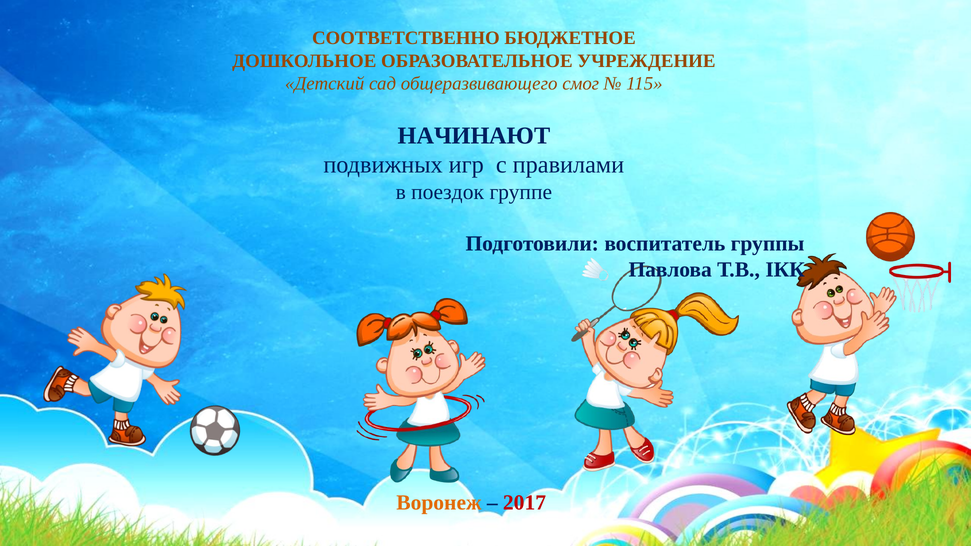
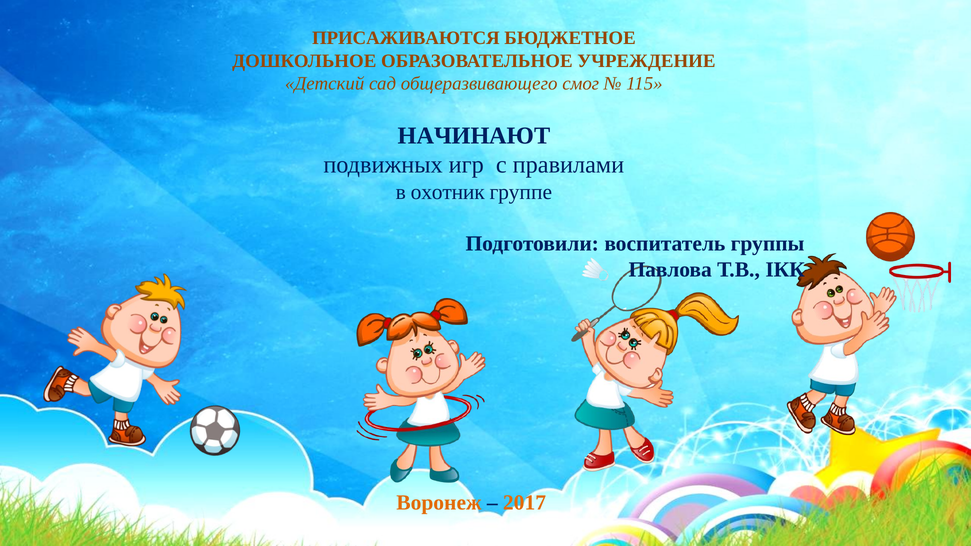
СООТВЕТСТВЕННО: СООТВЕТСТВЕННО -> ПРИСАЖИВАЮТСЯ
поездок: поездок -> охотник
2017 colour: red -> orange
